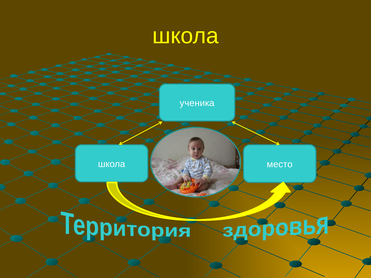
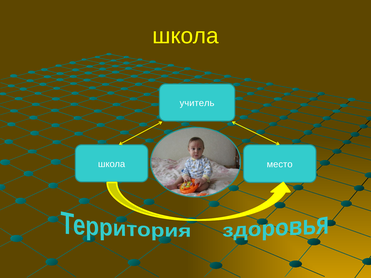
ученика: ученика -> учитель
